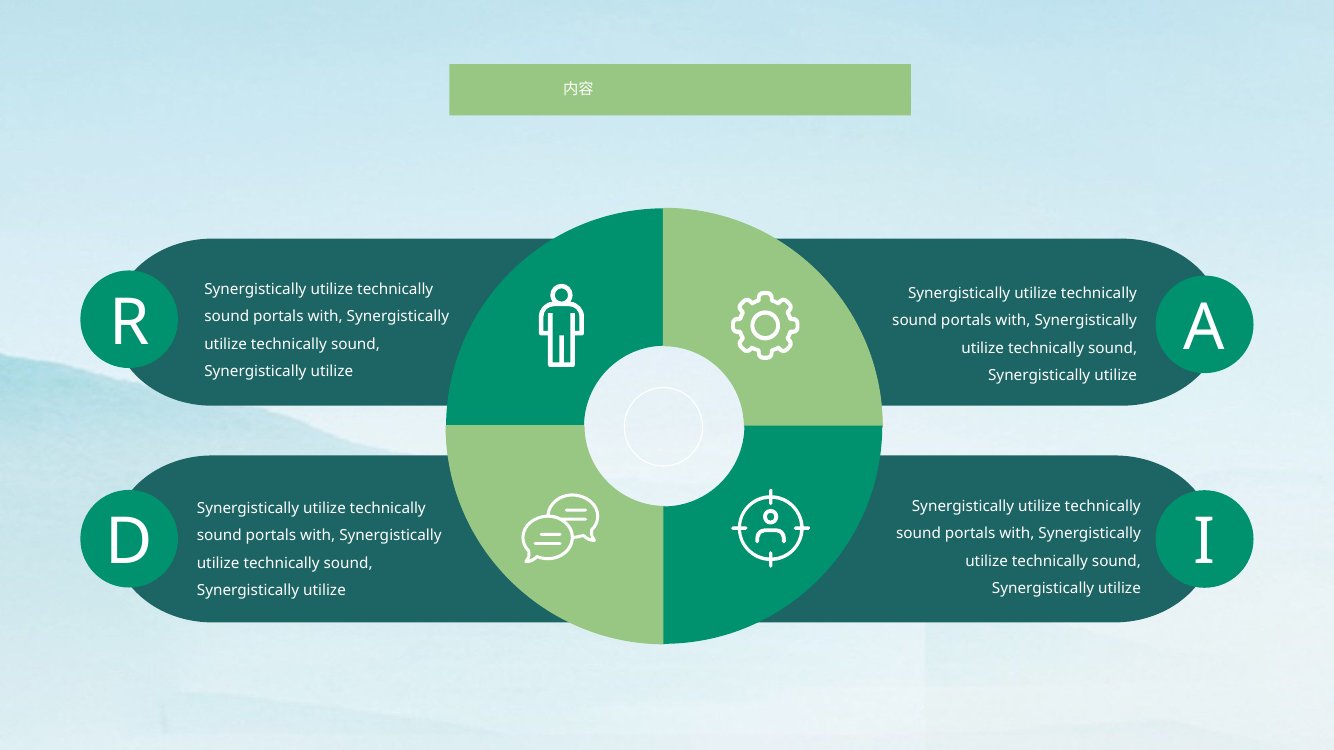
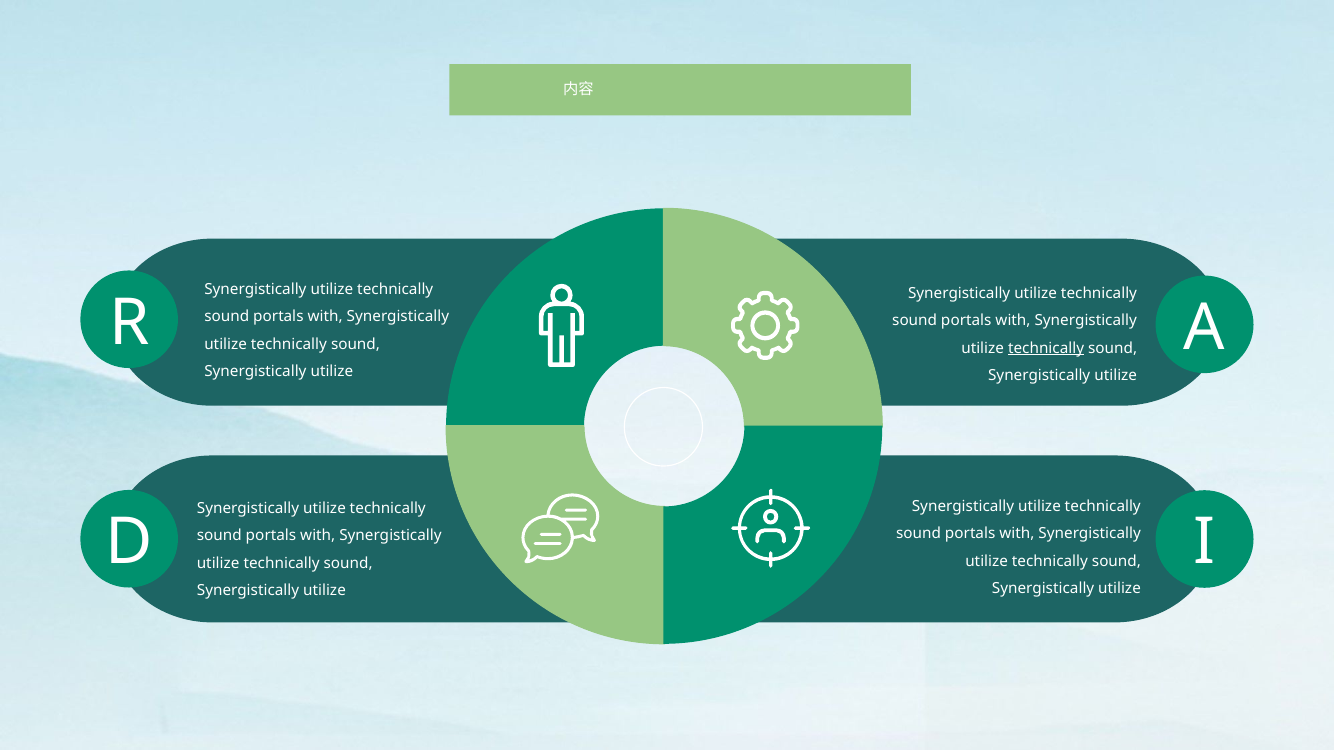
technically at (1046, 349) underline: none -> present
